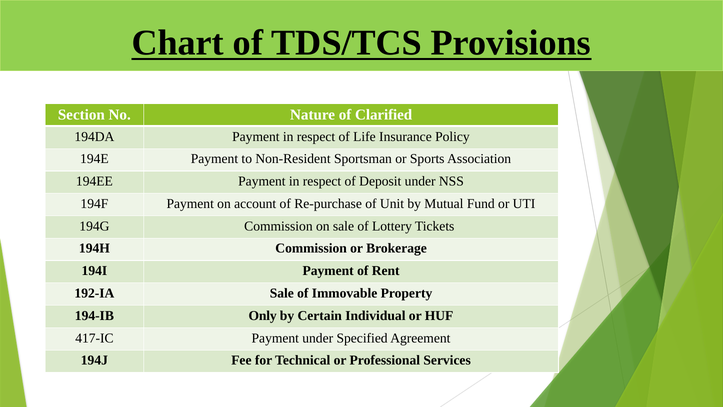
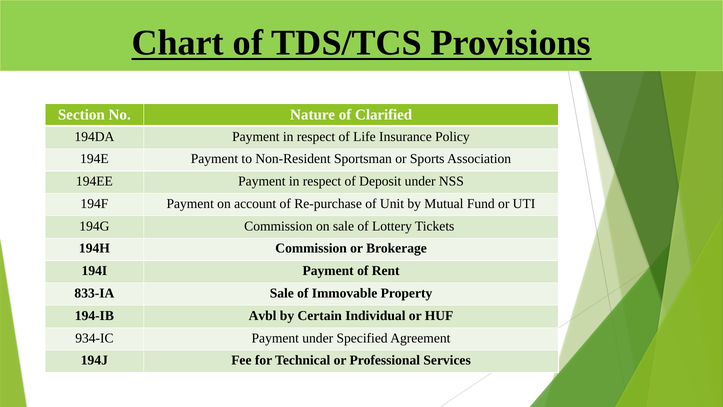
192-IA: 192-IA -> 833-IA
Only: Only -> Avbl
417-IC: 417-IC -> 934-IC
